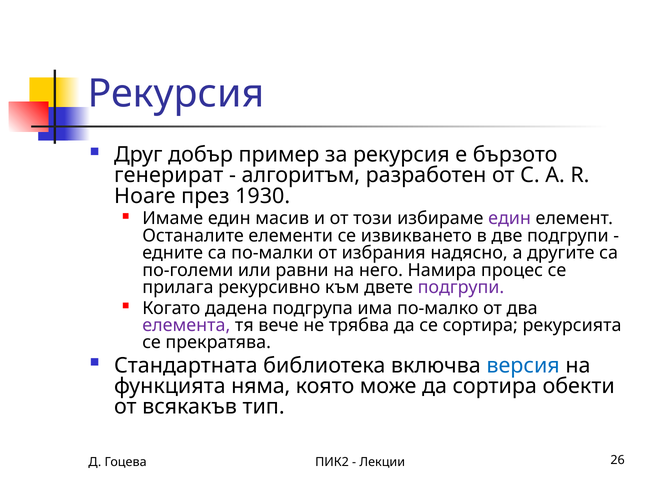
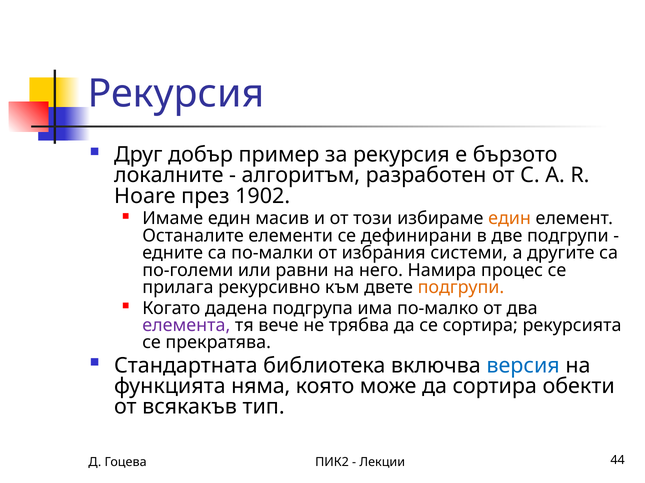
генерират: генерират -> локалните
1930: 1930 -> 1902
един at (510, 219) colour: purple -> orange
извикването: извикването -> дефинирани
надясно: надясно -> системи
подгрупи at (461, 288) colour: purple -> orange
26: 26 -> 44
